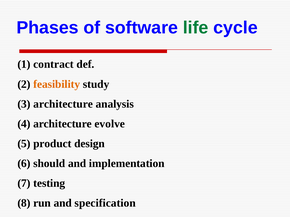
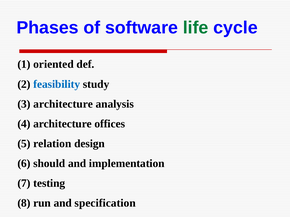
contract: contract -> oriented
feasibility colour: orange -> blue
evolve: evolve -> offices
product: product -> relation
